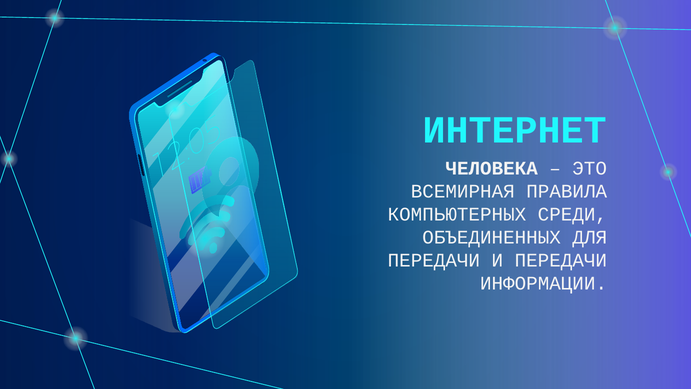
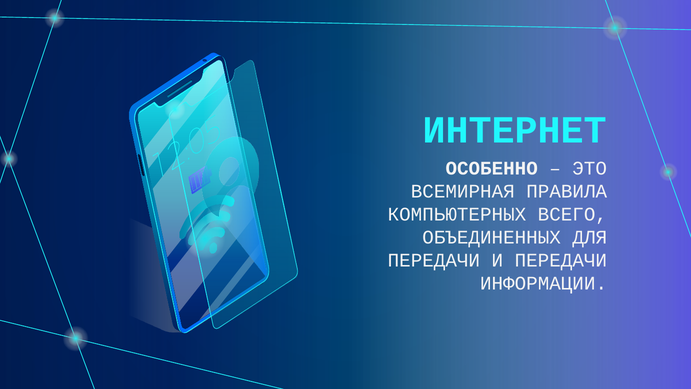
ЧЕЛОВЕКА: ЧЕЛОВЕКА -> ОСОБЕННО
СРЕДИ: СРЕДИ -> ВСЕГО
